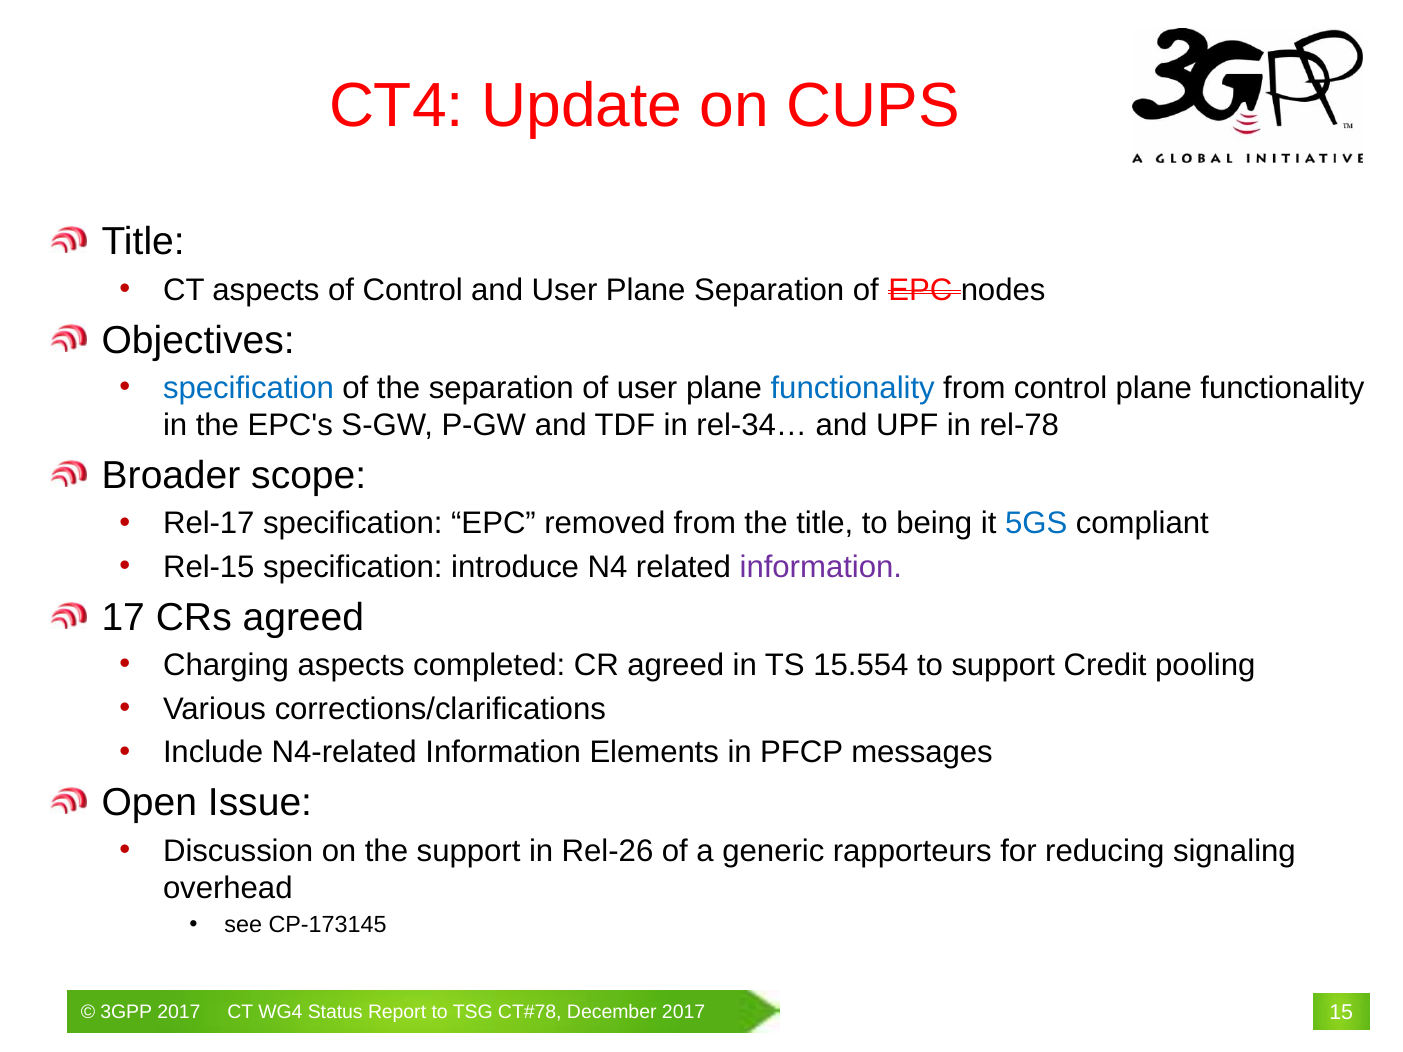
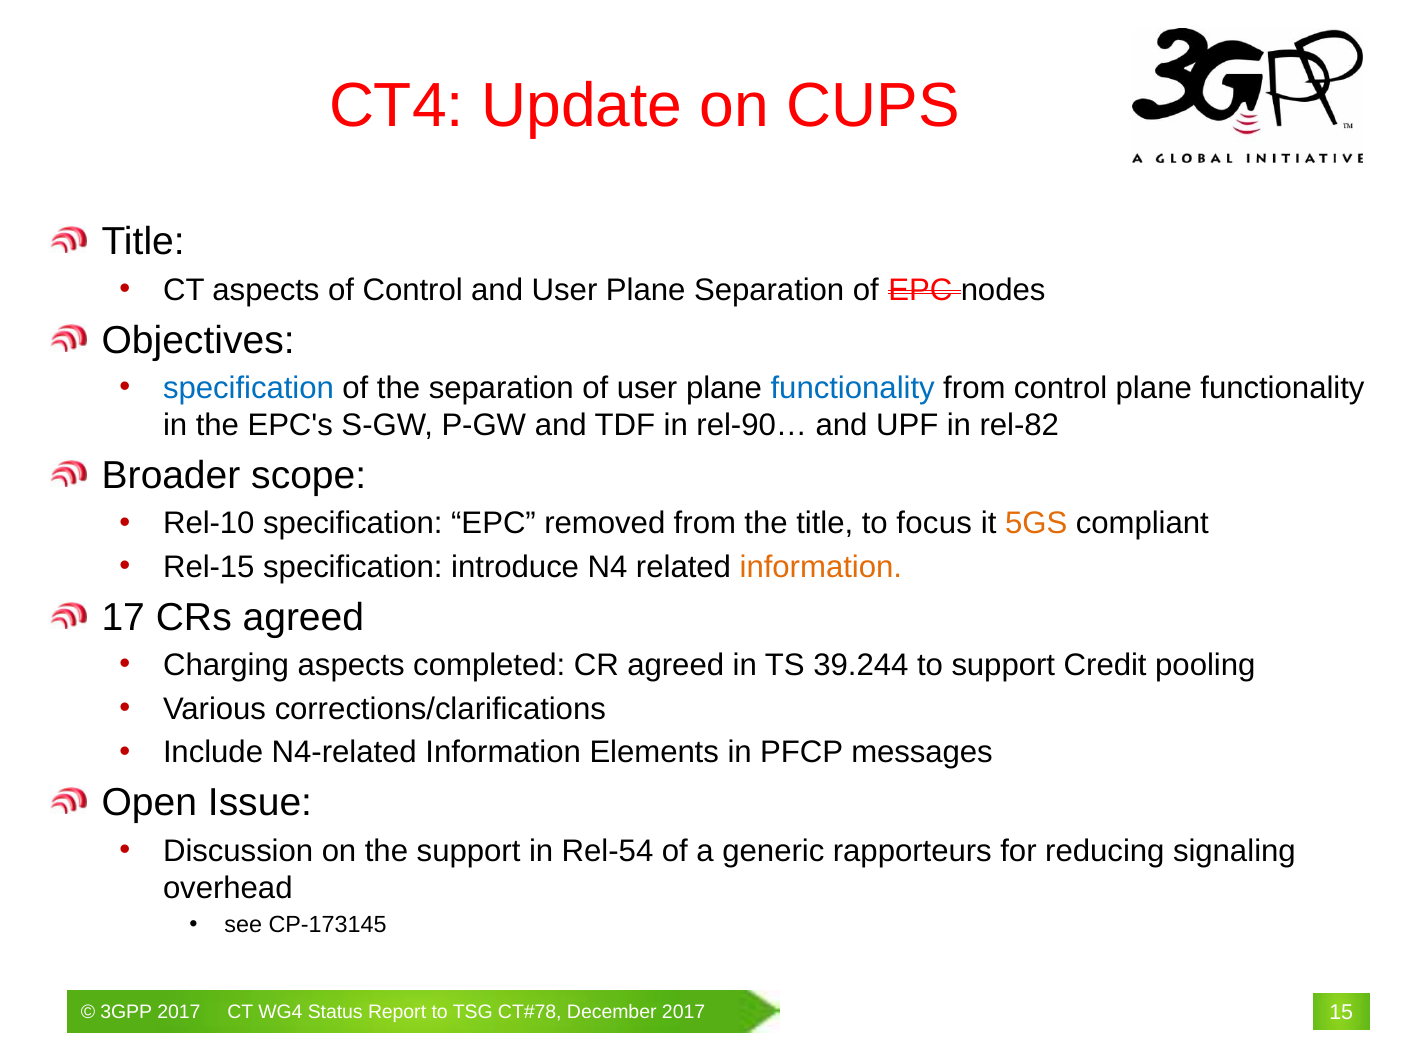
rel-34…: rel-34… -> rel-90…
rel-78: rel-78 -> rel-82
Rel-17: Rel-17 -> Rel-10
being: being -> focus
5GS colour: blue -> orange
information at (821, 567) colour: purple -> orange
15.554: 15.554 -> 39.244
Rel-26: Rel-26 -> Rel-54
